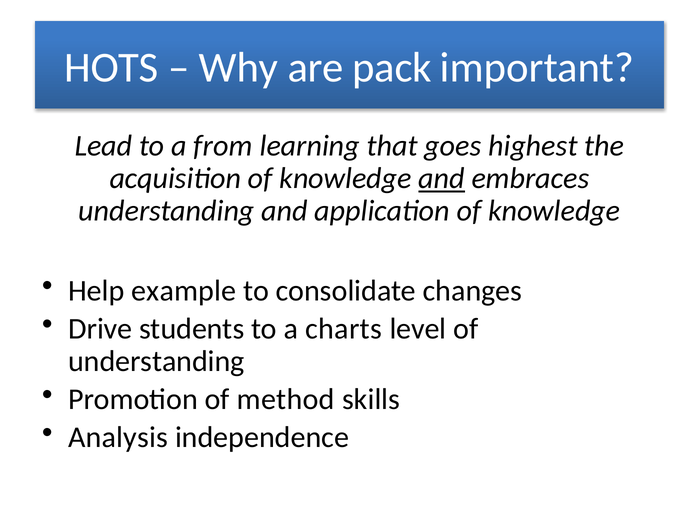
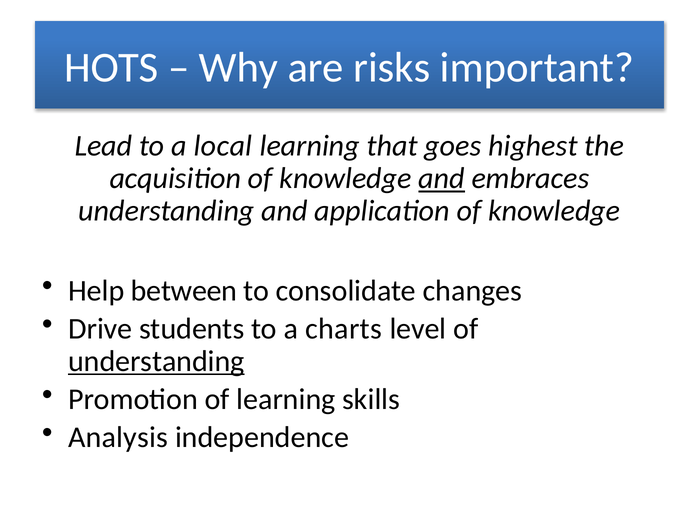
pack: pack -> risks
from: from -> local
example: example -> between
understanding at (156, 362) underline: none -> present
of method: method -> learning
